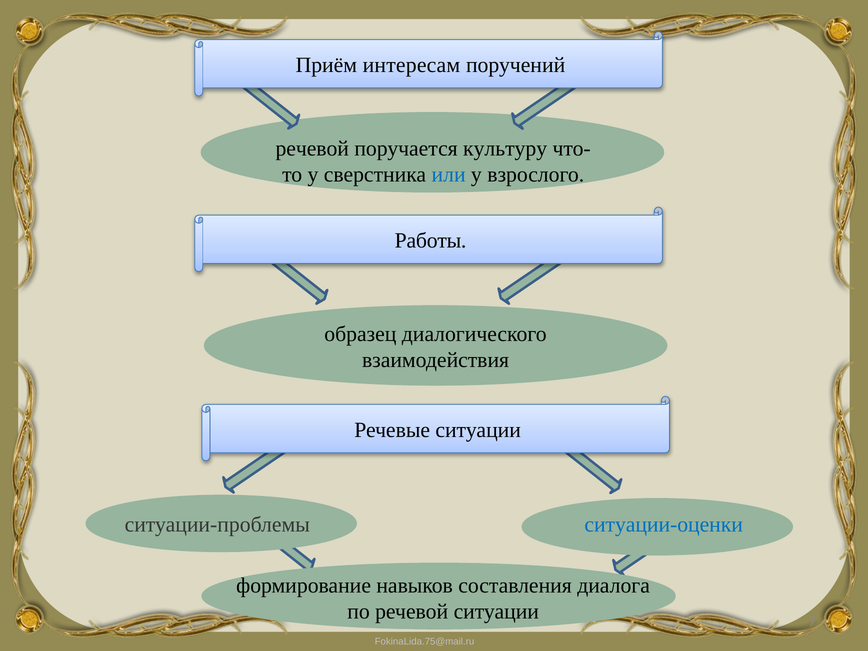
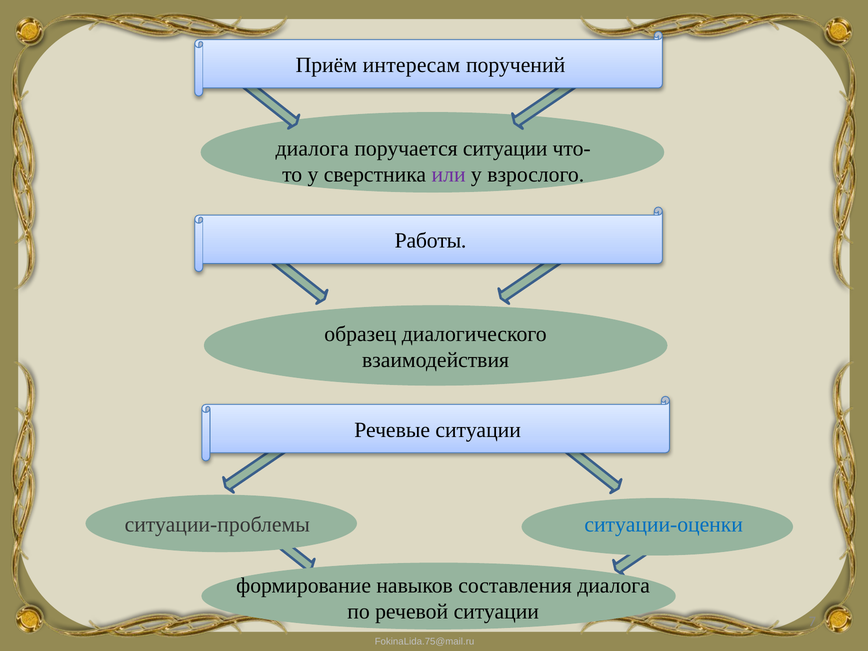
речевой at (312, 149): речевой -> диалога
поручается культуру: культуру -> ситуации
или colour: blue -> purple
